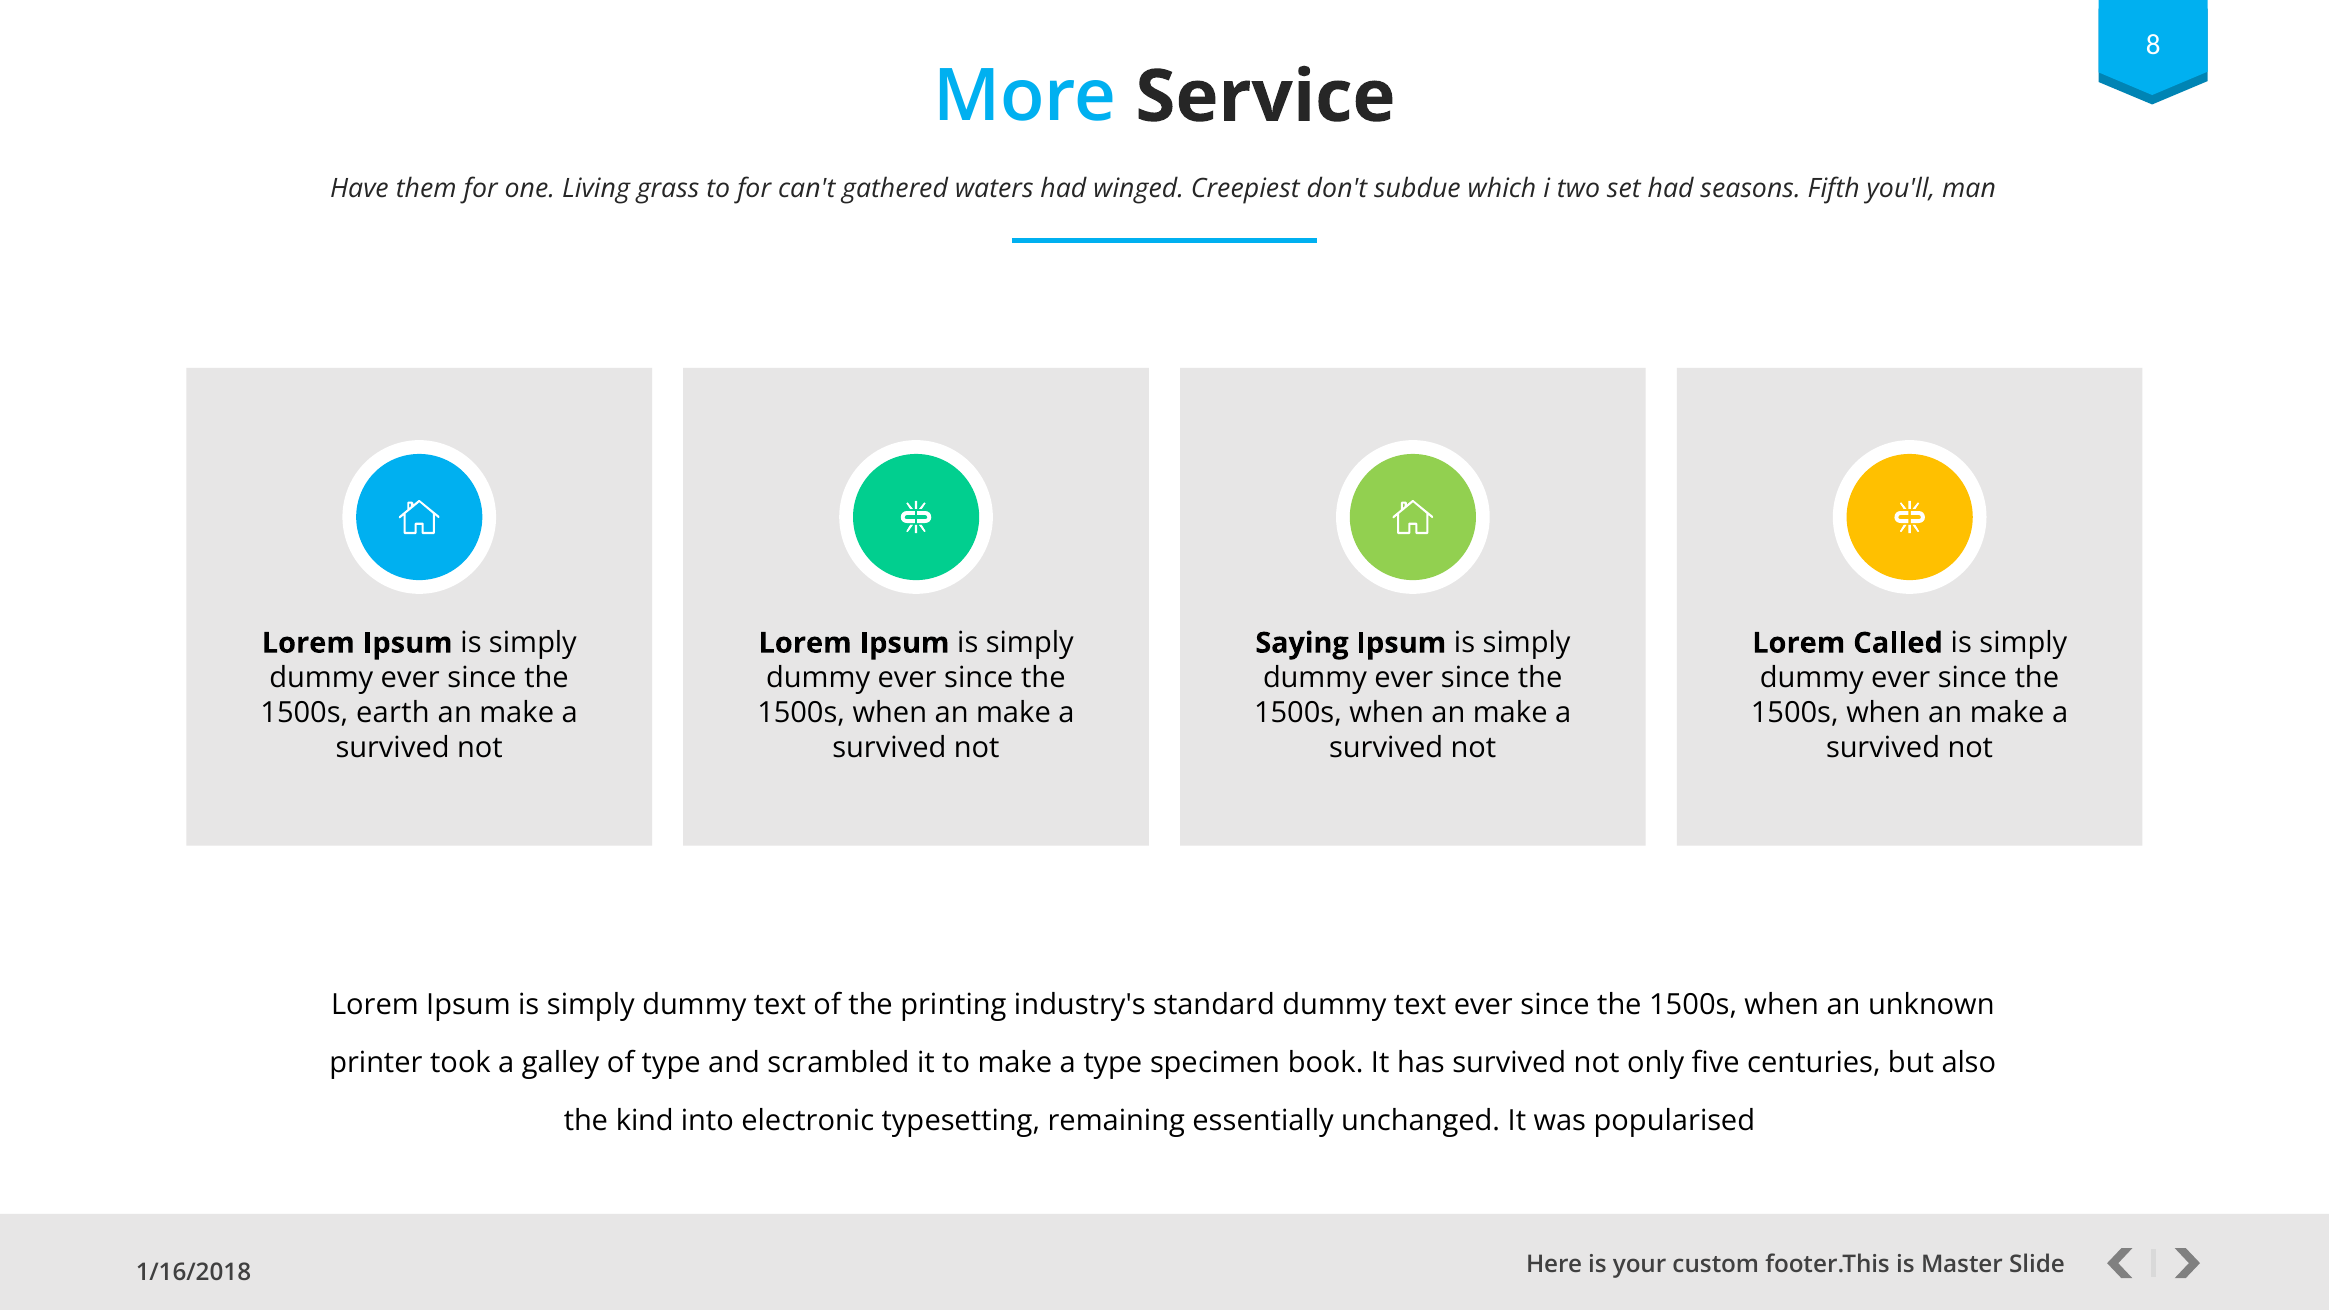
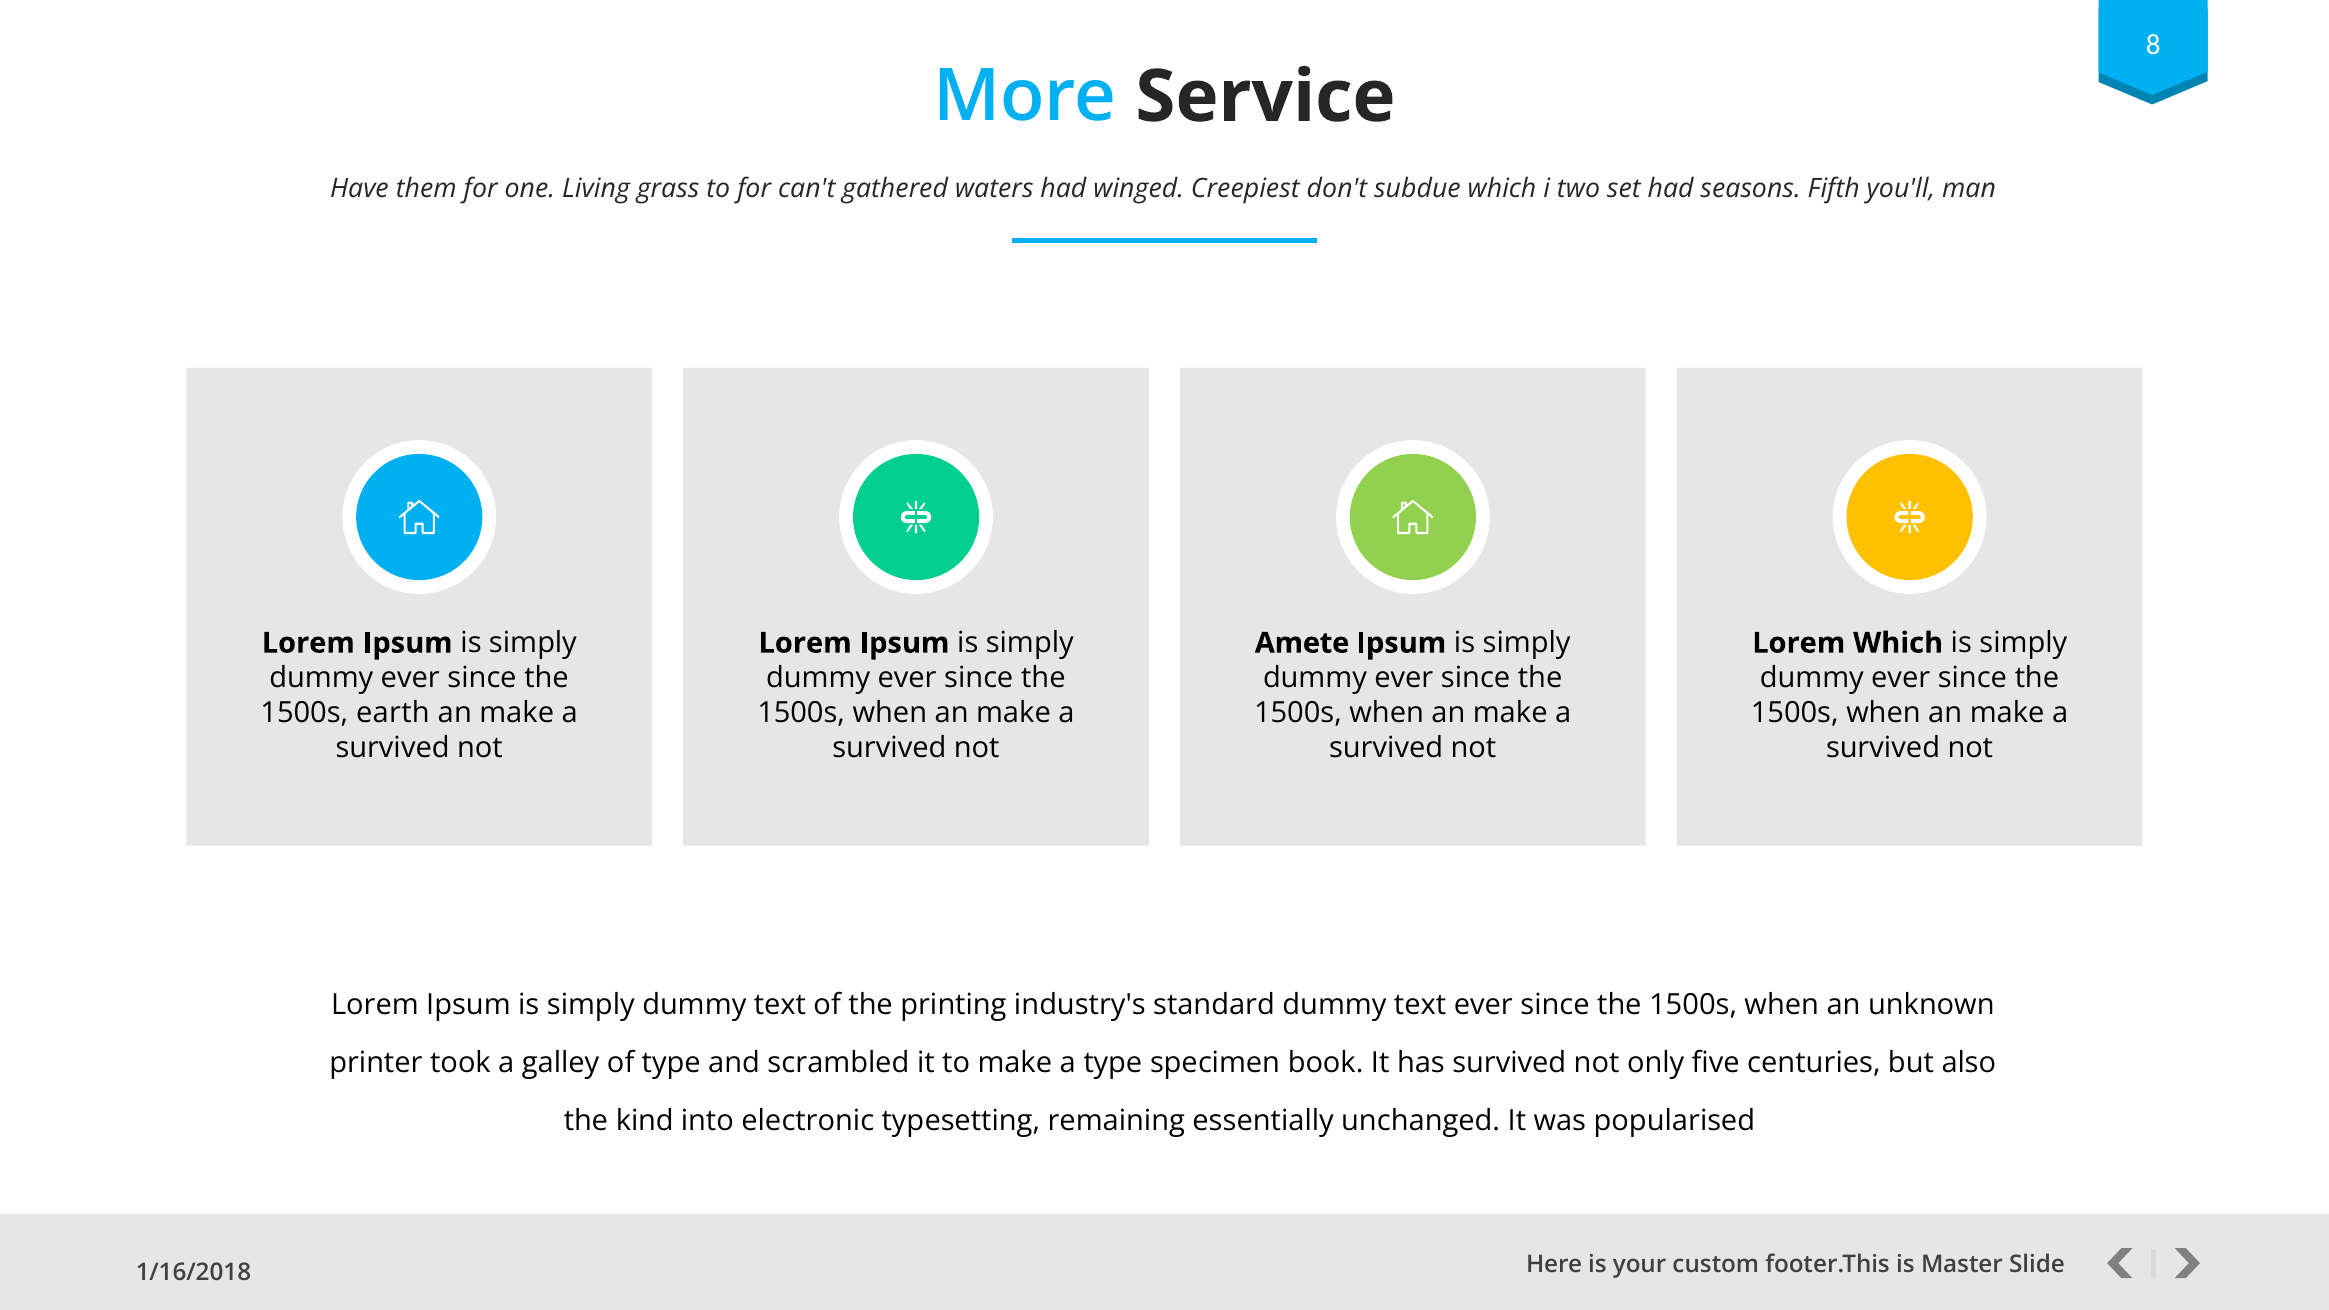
Saying: Saying -> Amete
Lorem Called: Called -> Which
